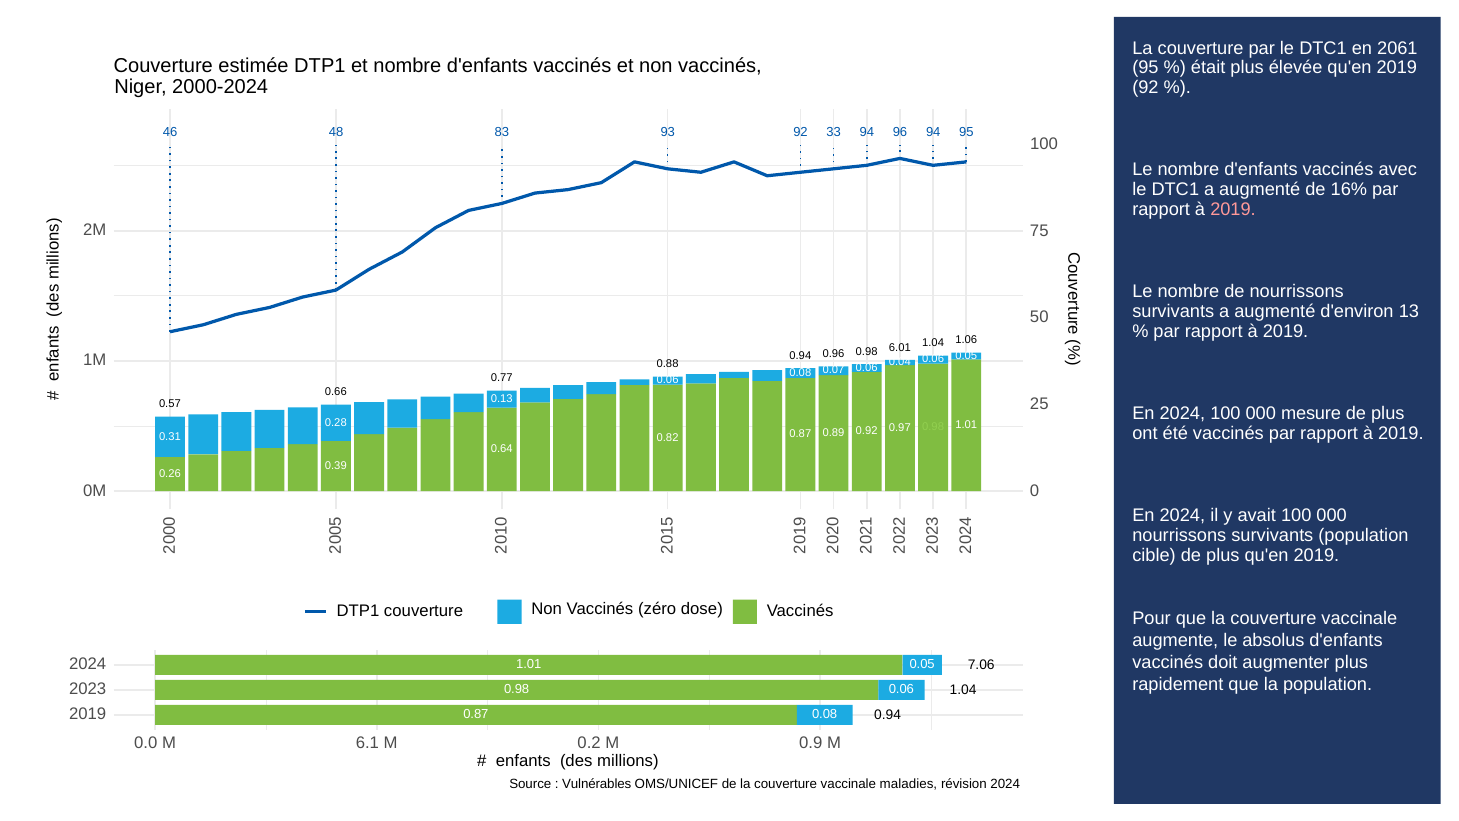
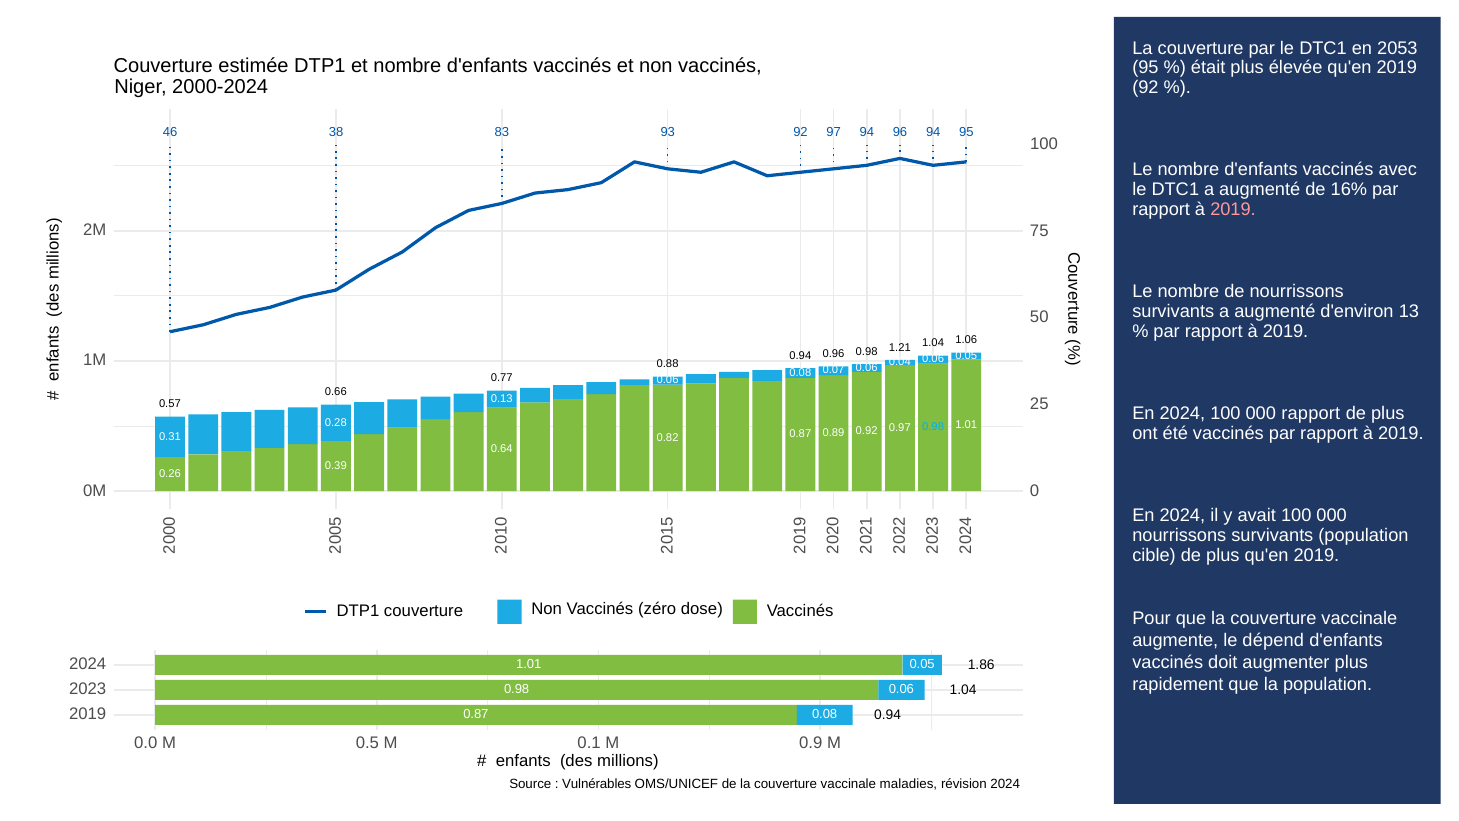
2061: 2061 -> 2053
48: 48 -> 38
33: 33 -> 97
6.01: 6.01 -> 1.21
000 mesure: mesure -> rapport
0.98 at (933, 427) colour: light green -> light blue
absolus: absolus -> dépend
7.06: 7.06 -> 1.86
6.1: 6.1 -> 0.5
0.2: 0.2 -> 0.1
